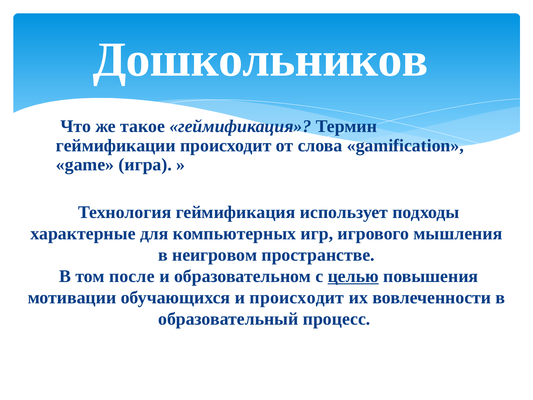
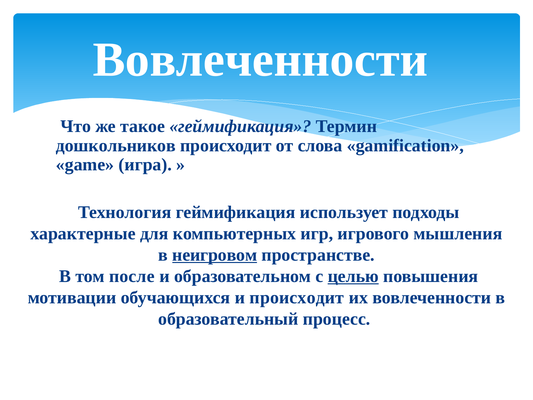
Дошкольников at (261, 60): Дошкольников -> Вовлеченности
геймификации: геймификации -> дошкольников
неигровом underline: none -> present
